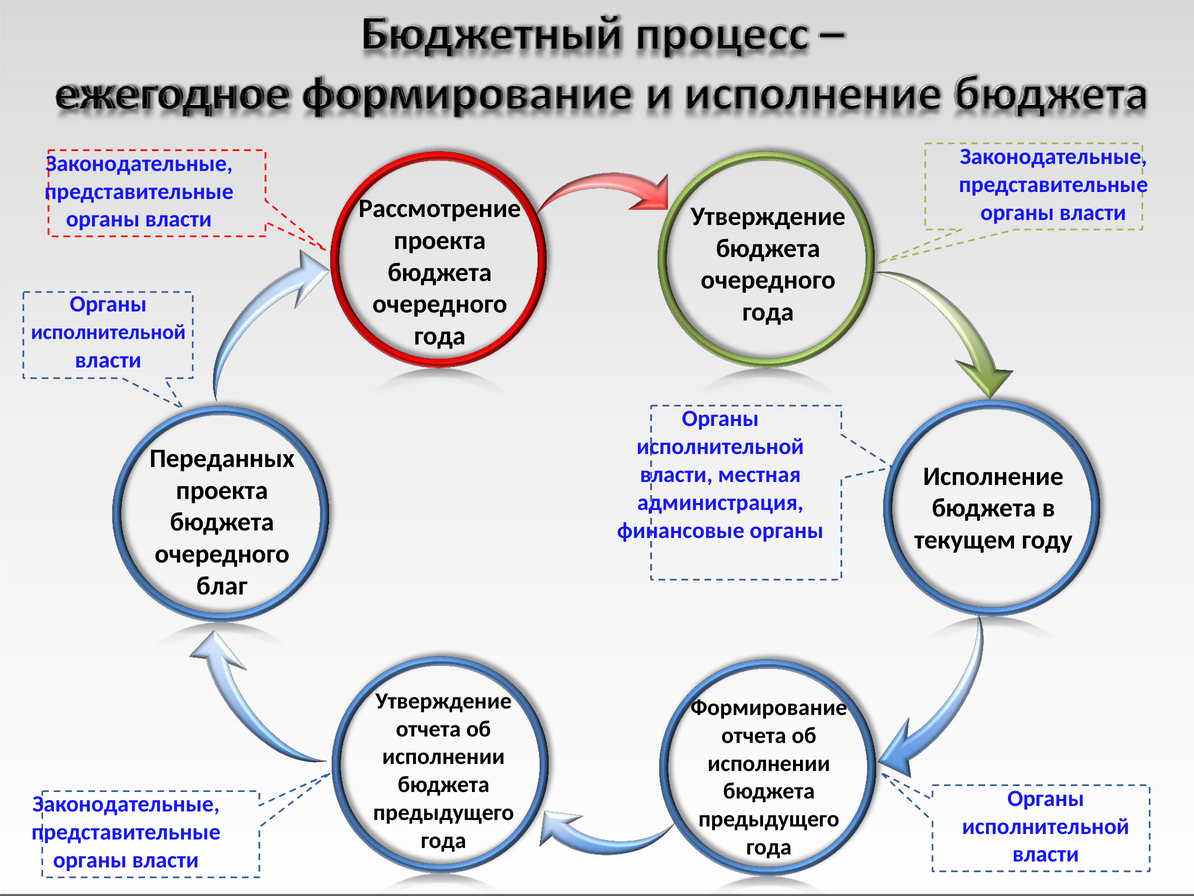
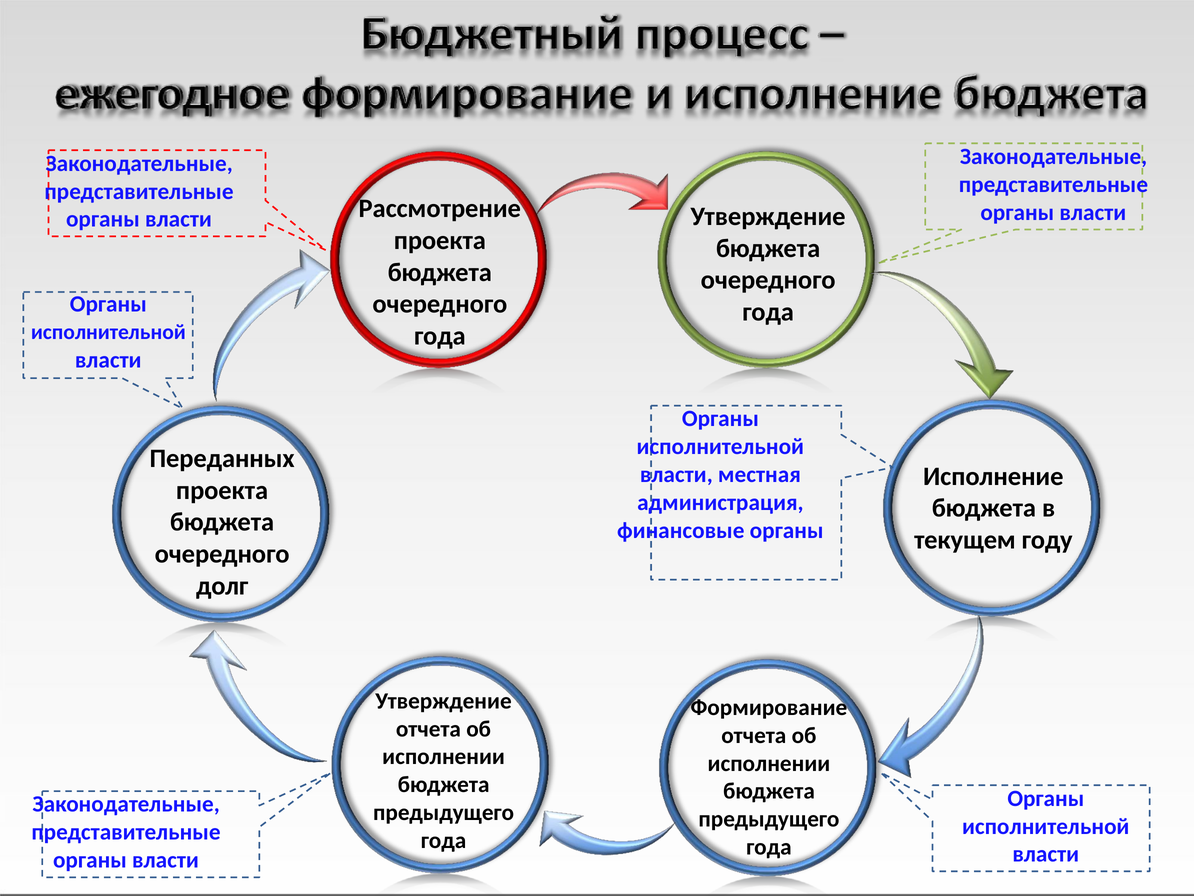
благ: благ -> долг
